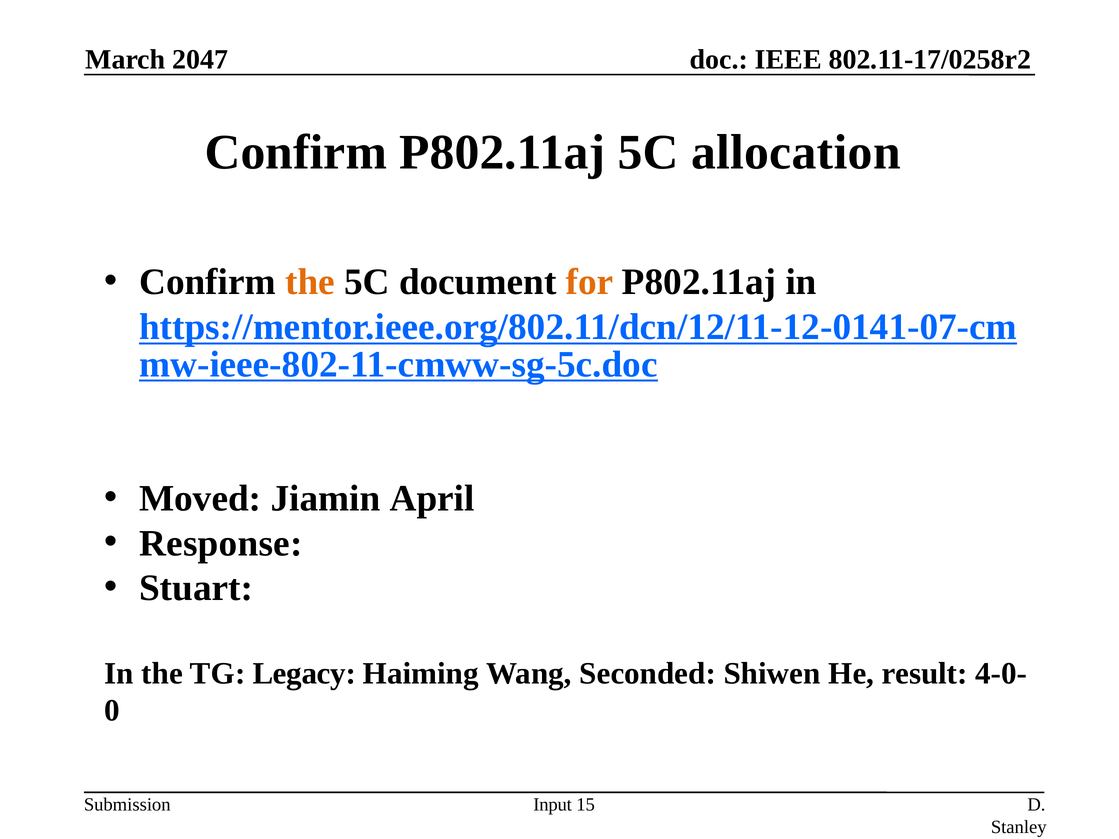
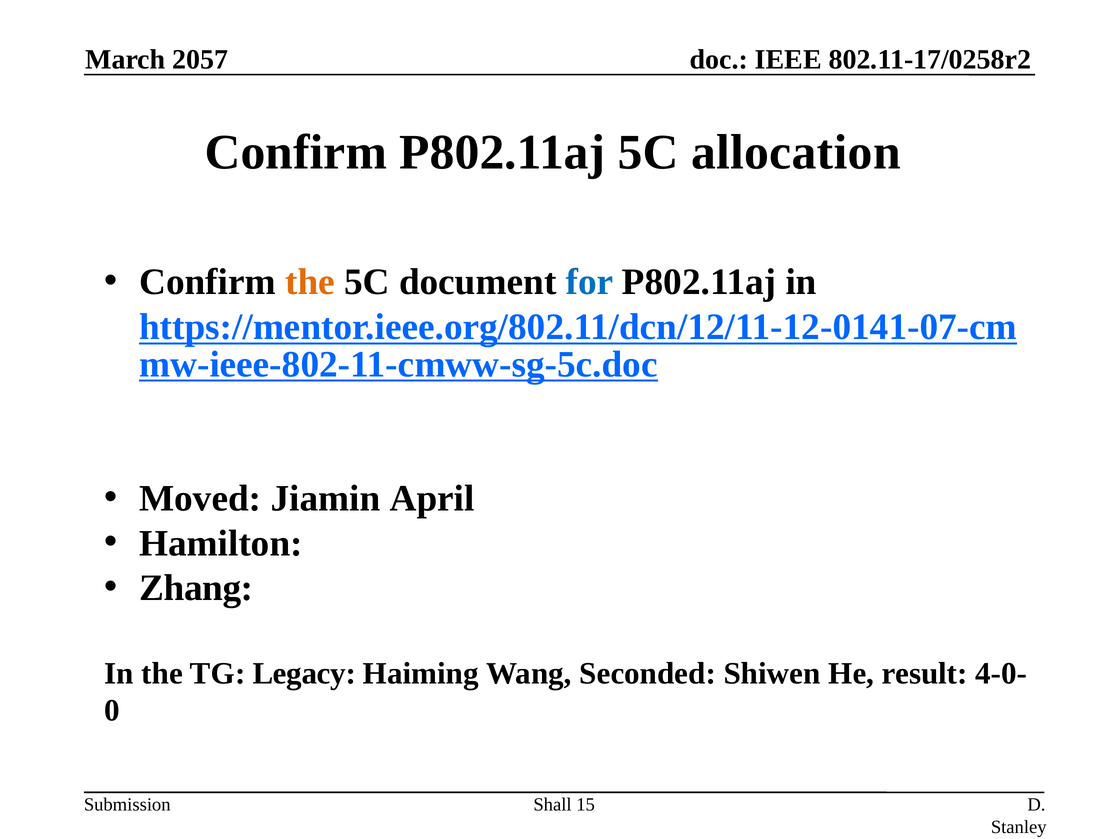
2047: 2047 -> 2057
for colour: orange -> blue
Response: Response -> Hamilton
Stuart: Stuart -> Zhang
Input: Input -> Shall
